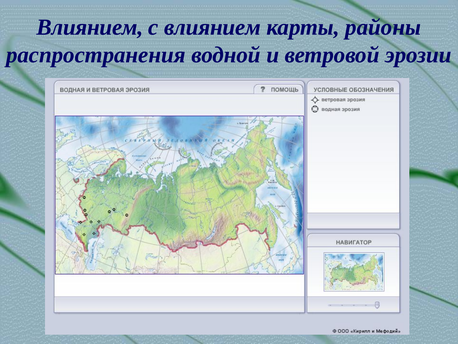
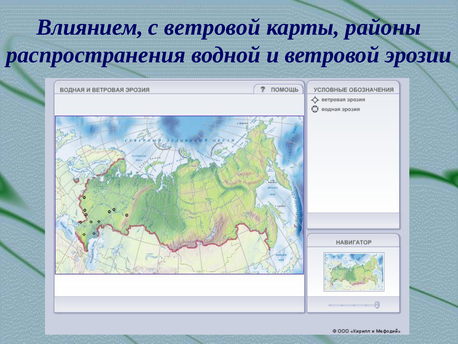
с влиянием: влиянием -> ветровой
